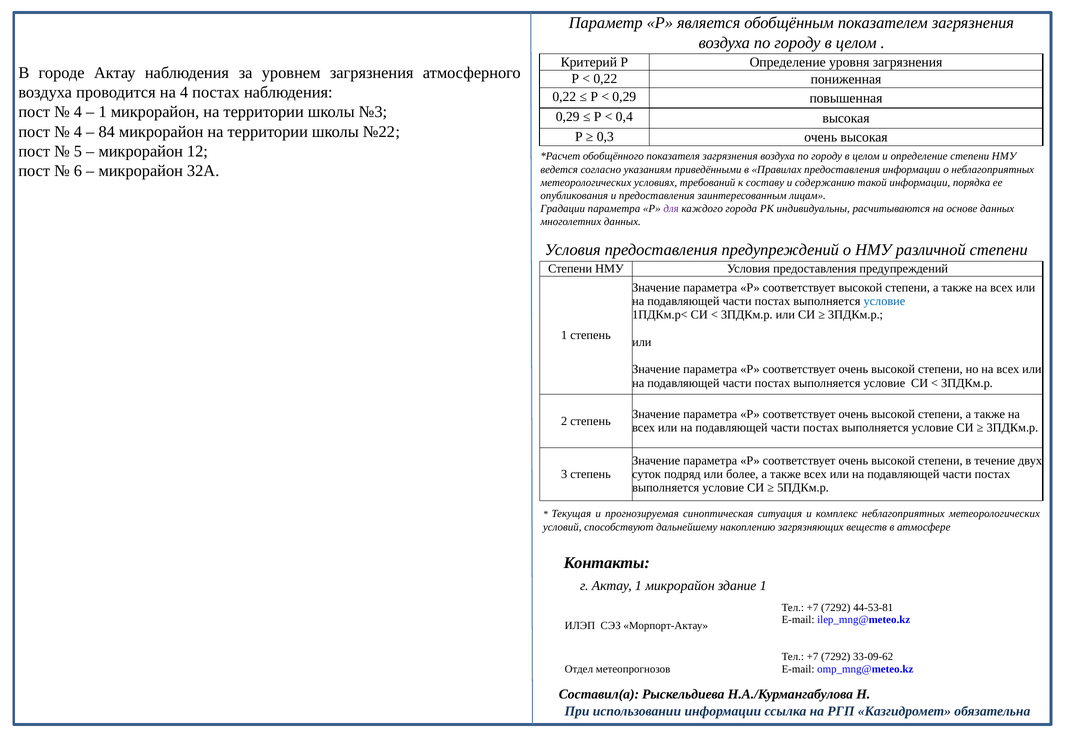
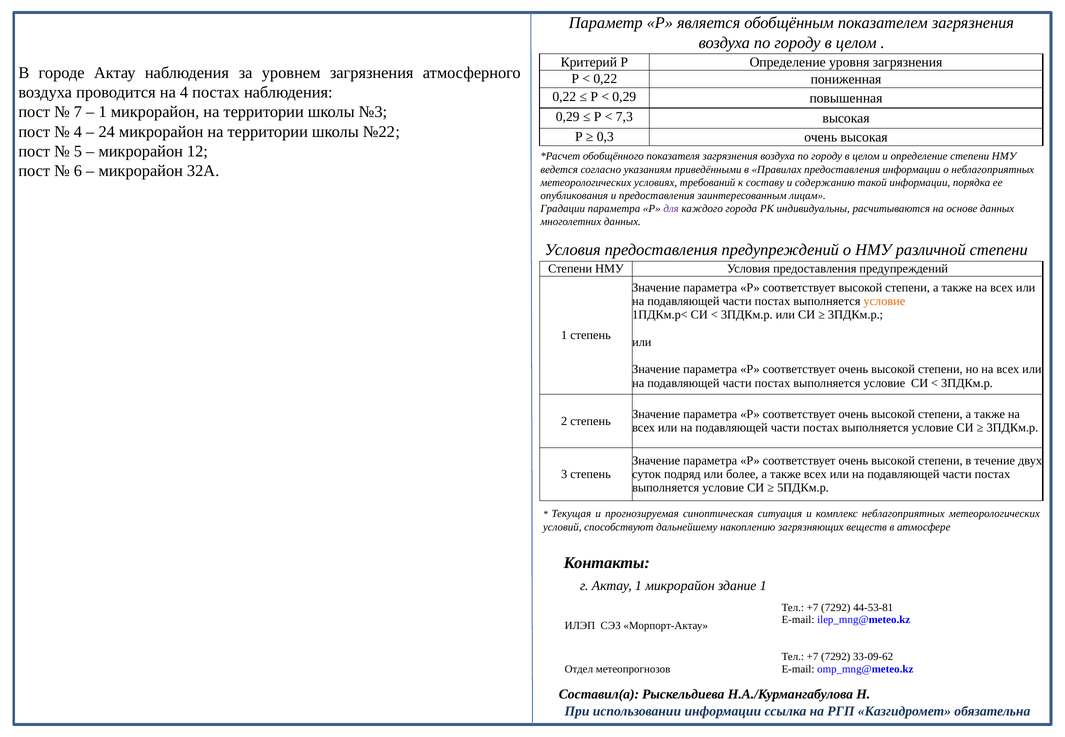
4 at (78, 112): 4 -> 7
0,4: 0,4 -> 7,3
84: 84 -> 24
условие at (884, 301) colour: blue -> orange
